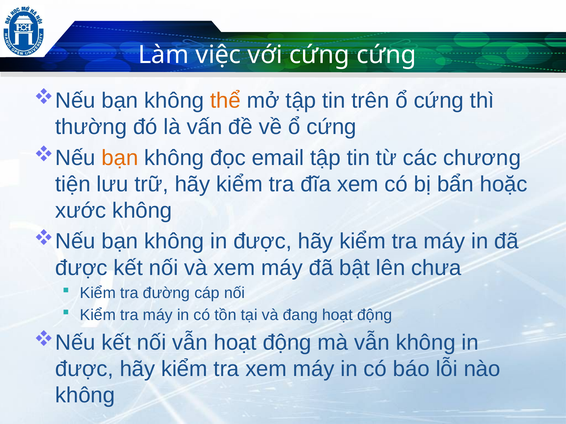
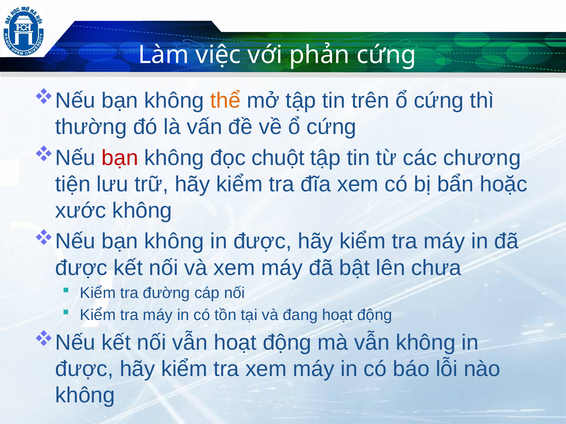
với cứng: cứng -> phản
bạn at (120, 158) colour: orange -> red
email: email -> chuột
